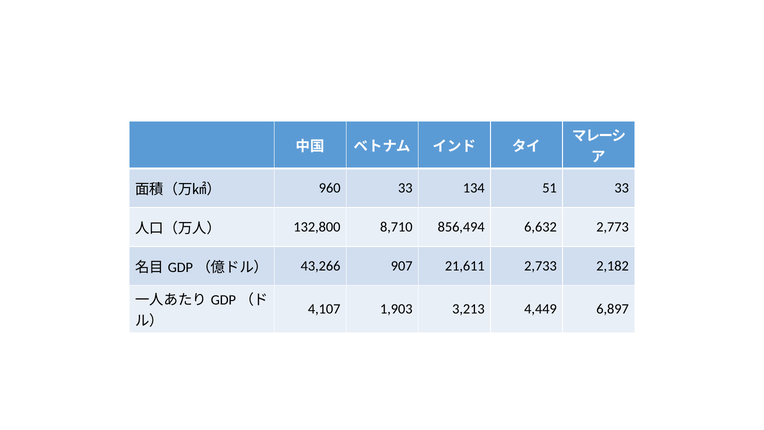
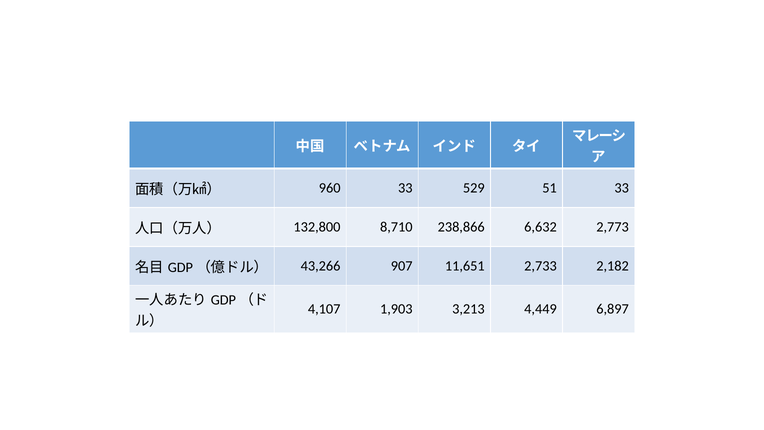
134: 134 -> 529
856,494: 856,494 -> 238,866
21,611: 21,611 -> 11,651
